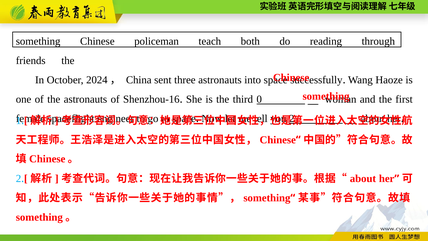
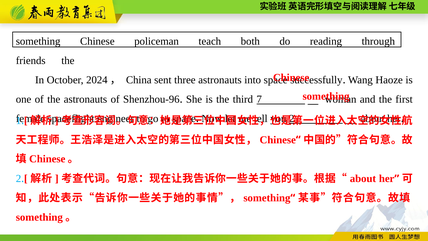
Shenzhou-16: Shenzhou-16 -> Shenzhou-96
0: 0 -> 7
